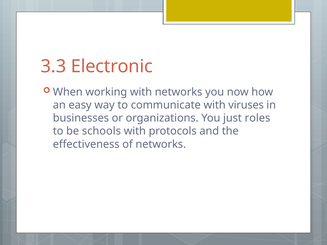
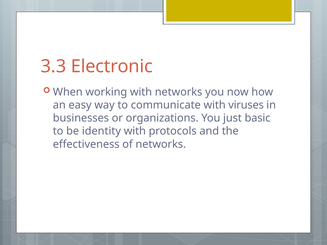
roles: roles -> basic
schools: schools -> identity
